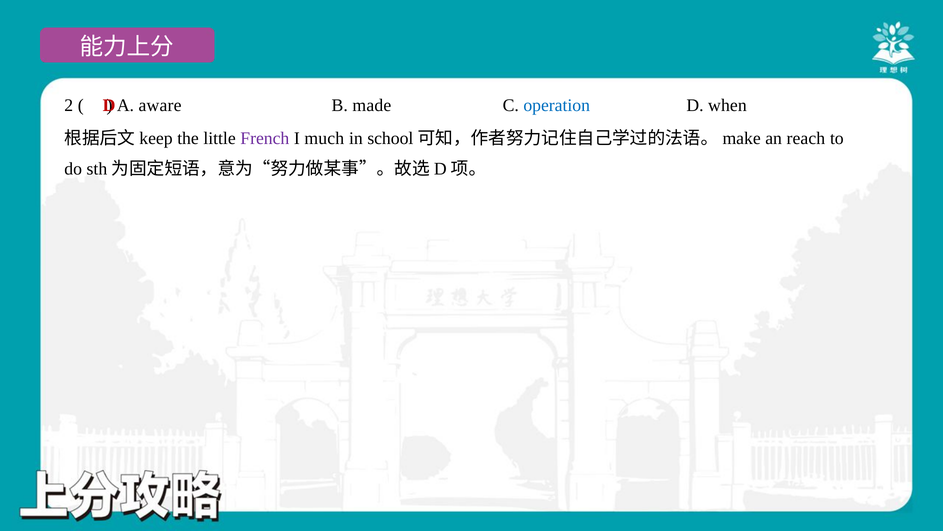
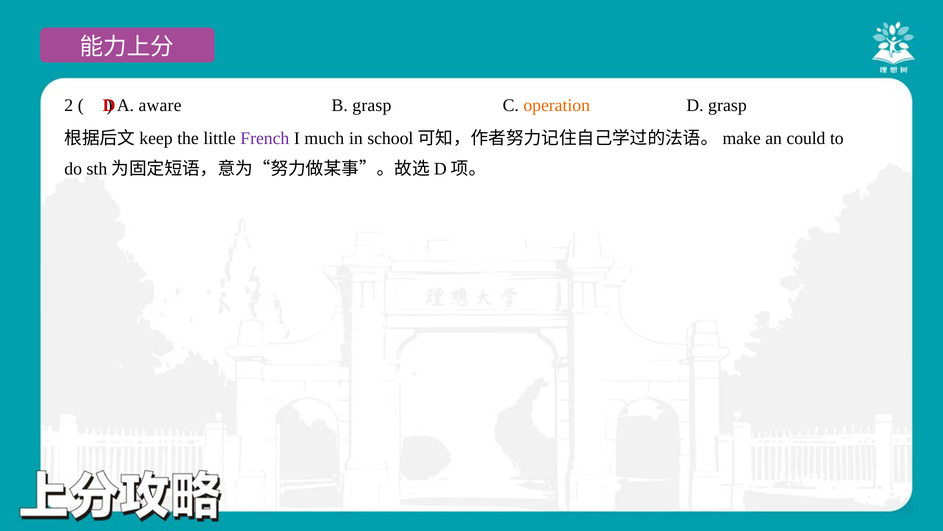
B made: made -> grasp
operation colour: blue -> orange
D when: when -> grasp
reach: reach -> could
